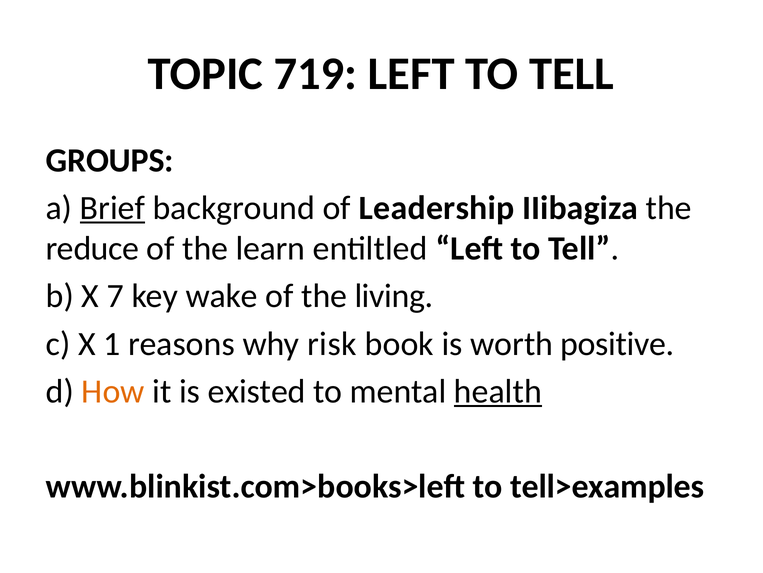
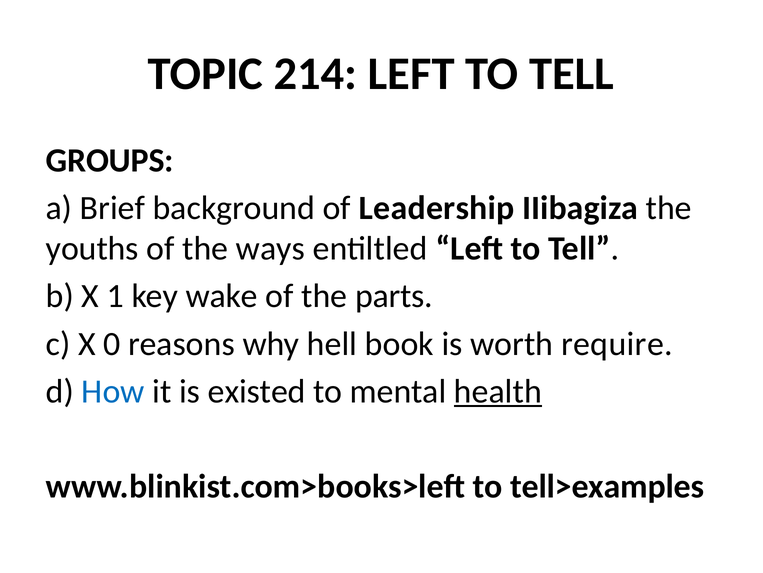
719: 719 -> 214
Brief underline: present -> none
reduce: reduce -> youths
learn: learn -> ways
7: 7 -> 1
living: living -> parts
1: 1 -> 0
risk: risk -> hell
positive: positive -> require
How colour: orange -> blue
